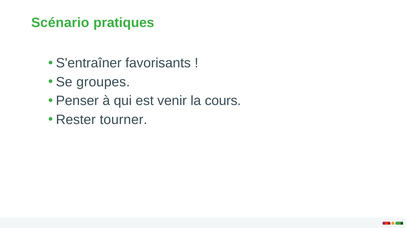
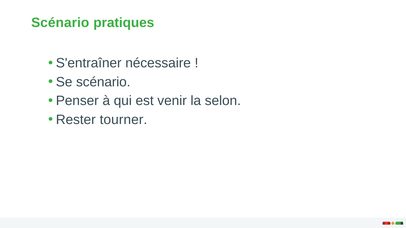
favorisants: favorisants -> nécessaire
Se groupes: groupes -> scénario
cours: cours -> selon
